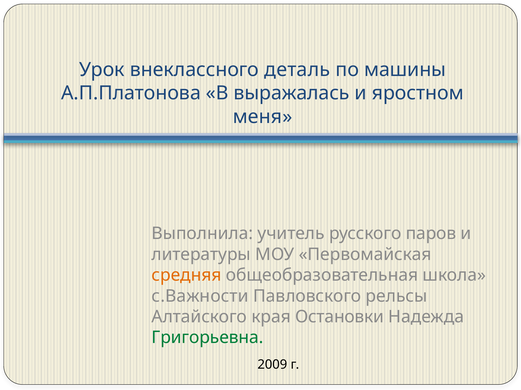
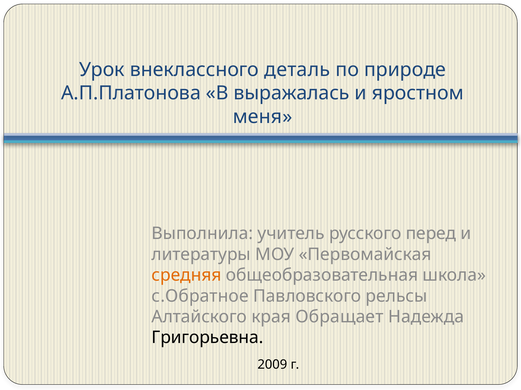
машины: машины -> природе
паров: паров -> перед
с.Важности: с.Важности -> с.Обратное
Остановки: Остановки -> Обращает
Григорьевна colour: green -> black
